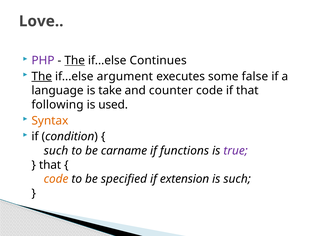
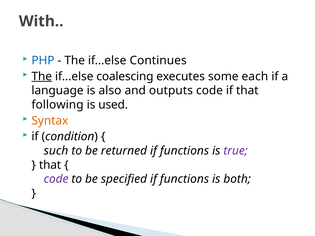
Love: Love -> With
PHP colour: purple -> blue
The at (75, 61) underline: present -> none
argument: argument -> coalescing
false: false -> each
take: take -> also
counter: counter -> outputs
carname: carname -> returned
code at (56, 179) colour: orange -> purple
extension at (185, 179): extension -> functions
is such: such -> both
